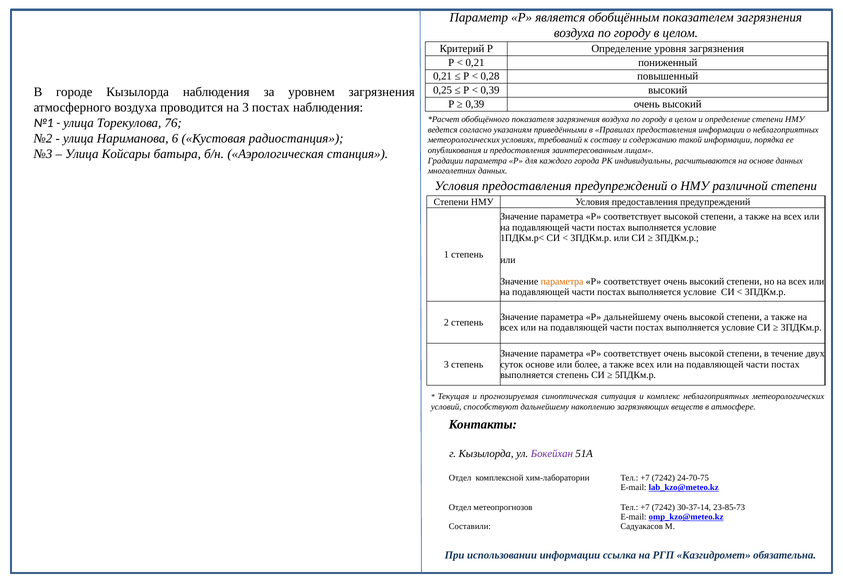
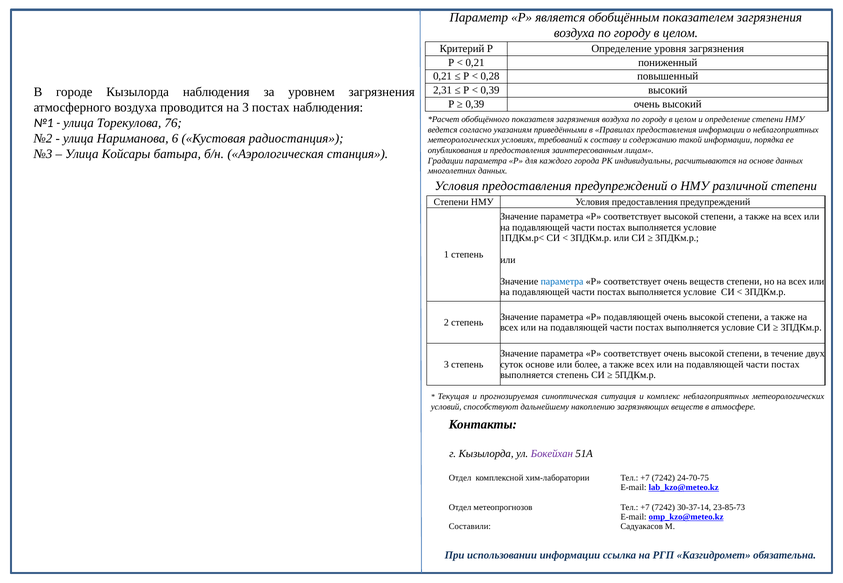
0,25: 0,25 -> 2,31
параметра at (562, 282) colour: orange -> blue
соответствует очень высокий: высокий -> веществ
Р дальнейшему: дальнейшему -> подавляющей
